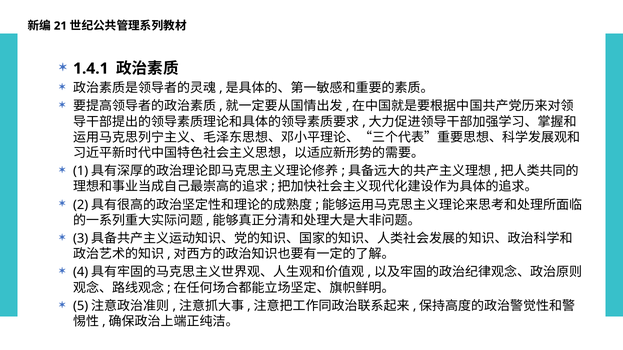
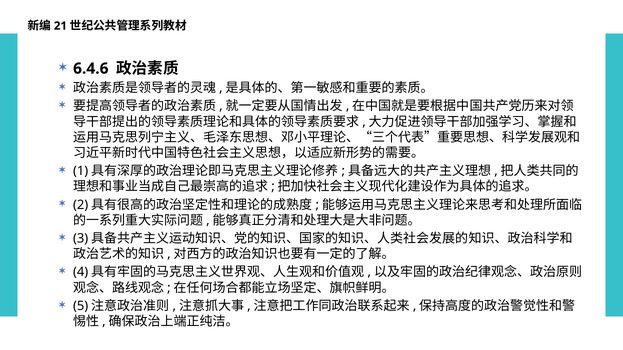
1.4.1: 1.4.1 -> 6.4.6
